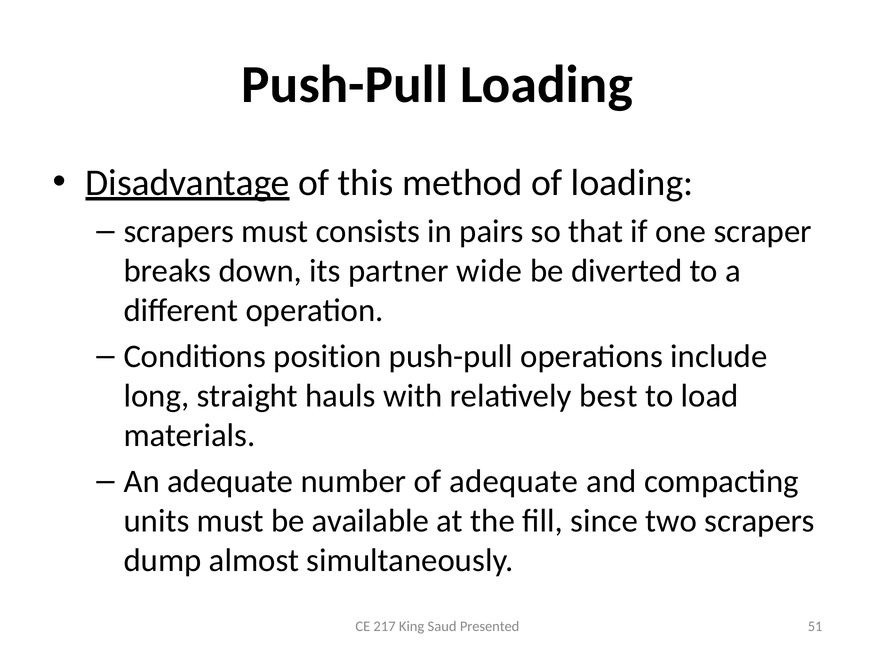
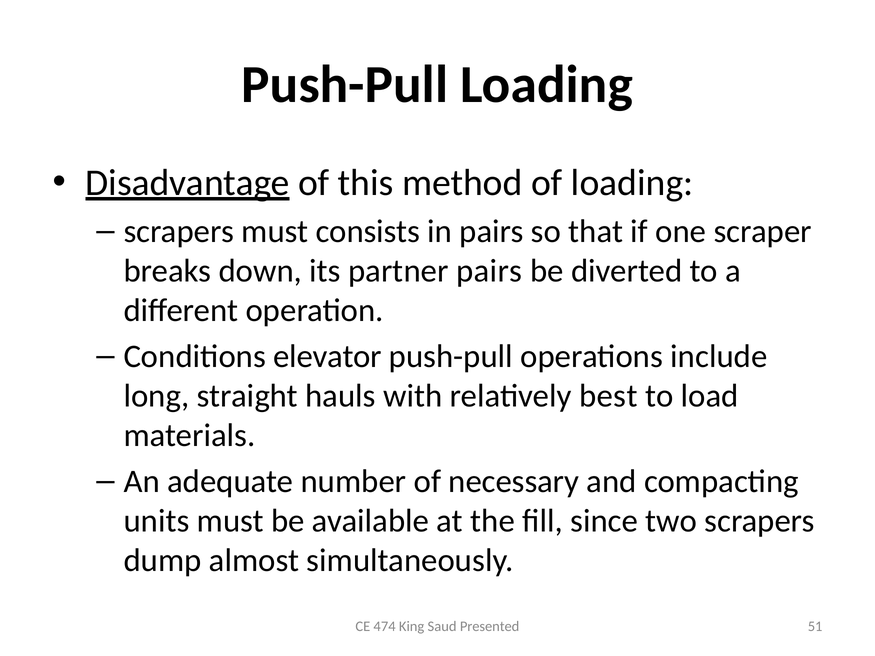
partner wide: wide -> pairs
position: position -> elevator
of adequate: adequate -> necessary
217: 217 -> 474
